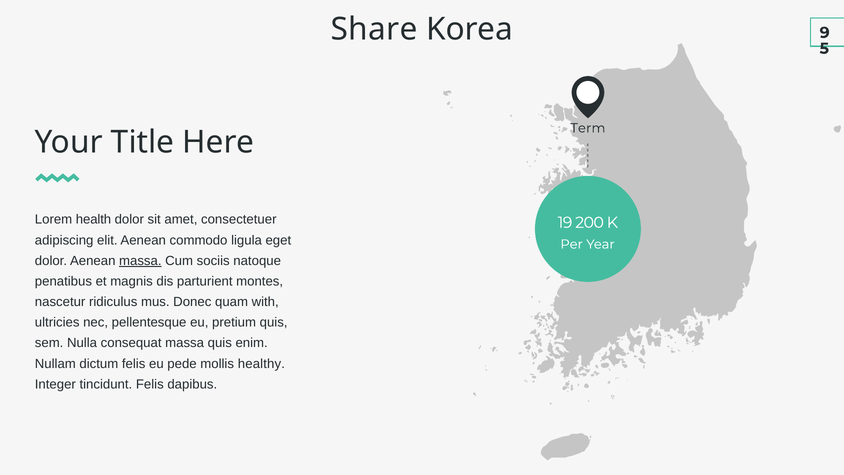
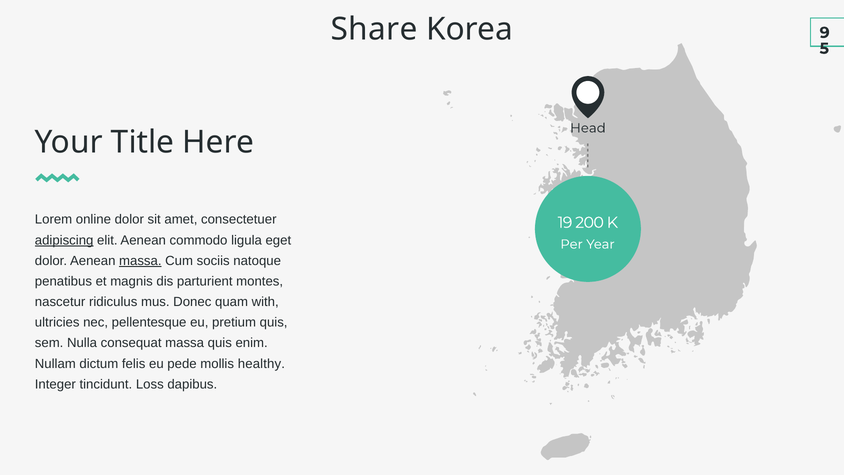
Term: Term -> Head
health: health -> online
adipiscing underline: none -> present
tincidunt Felis: Felis -> Loss
